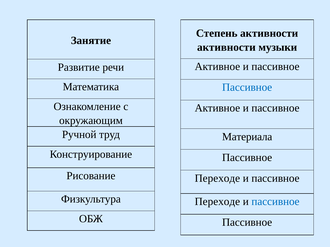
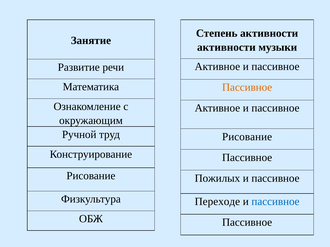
Пассивное at (247, 88) colour: blue -> orange
Материала at (247, 137): Материала -> Рисование
Переходе at (217, 178): Переходе -> Пожилых
